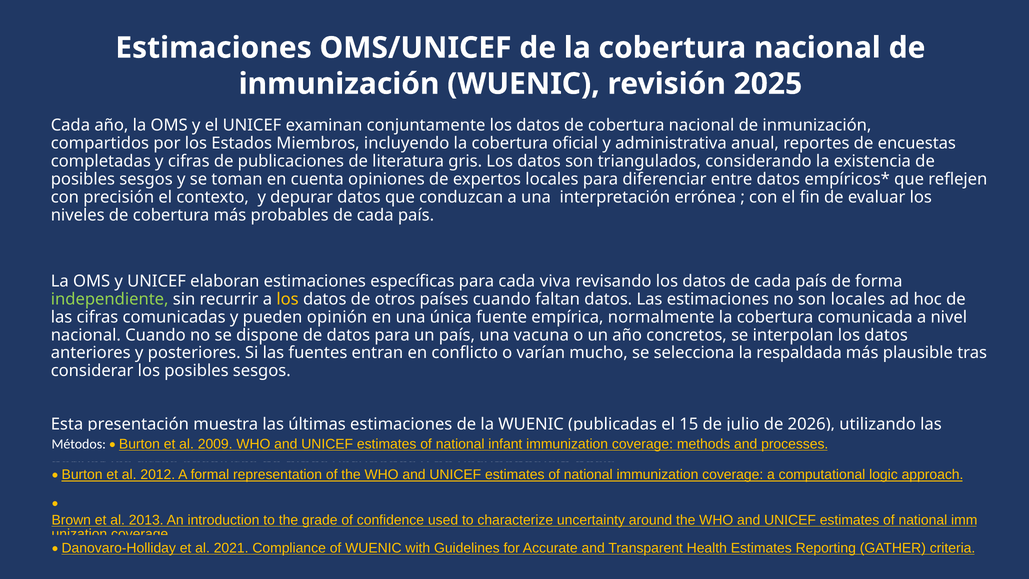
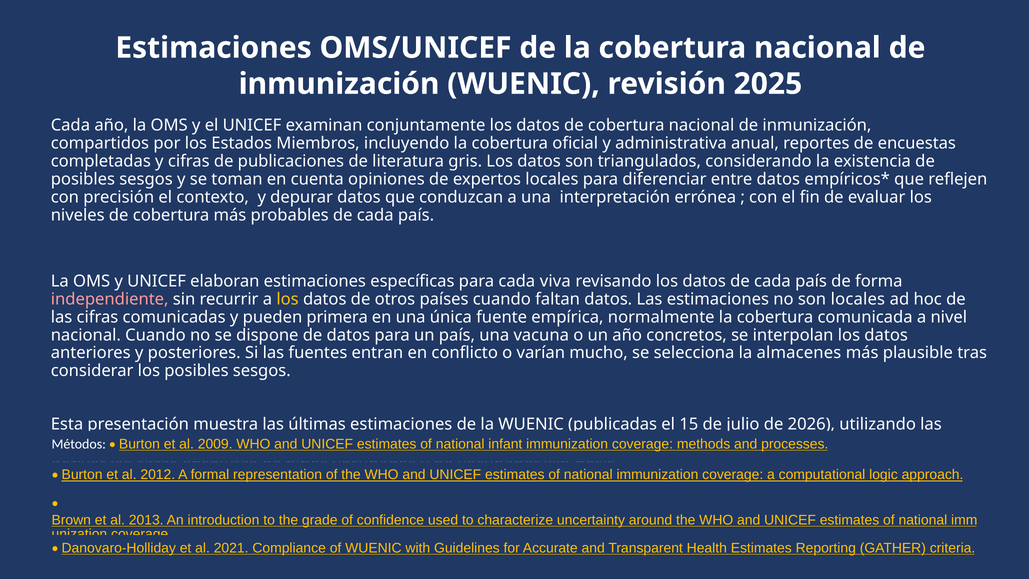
independiente colour: light green -> pink
opinión: opinión -> primera
respaldada: respaldada -> almacenes
